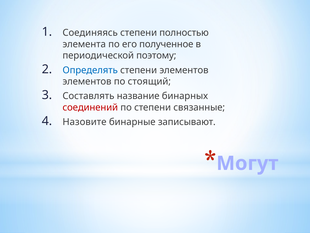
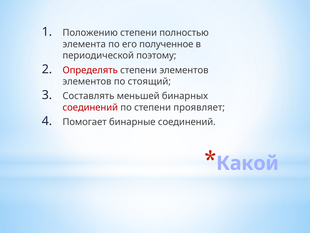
Соединяясь: Соединяясь -> Положению
Определять colour: blue -> red
название: название -> меньшей
связанные: связанные -> проявляет
Назовите: Назовите -> Помогает
бинарные записывают: записывают -> соединений
Могут: Могут -> Какой
